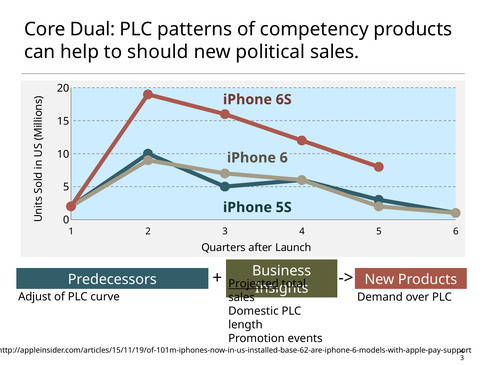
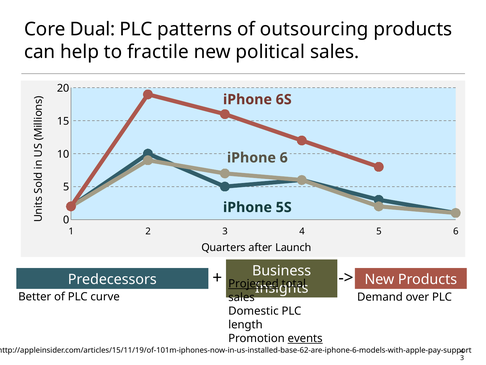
competency: competency -> outsourcing
should: should -> fractile
Adjust: Adjust -> Better
events underline: none -> present
